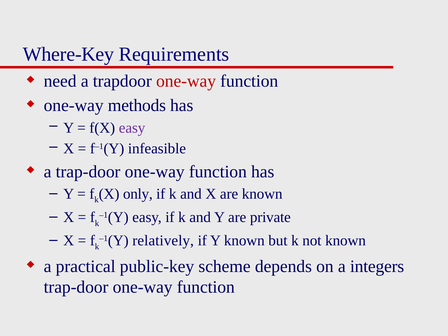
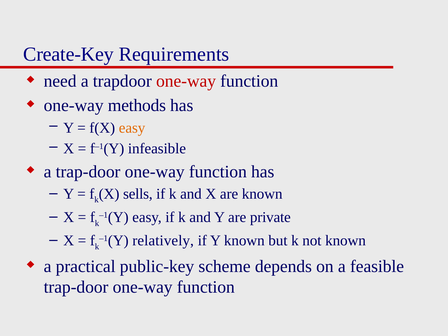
Where-Key: Where-Key -> Create-Key
easy at (132, 128) colour: purple -> orange
only: only -> sells
integers: integers -> feasible
